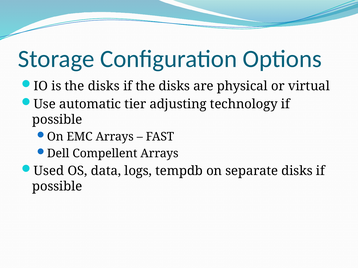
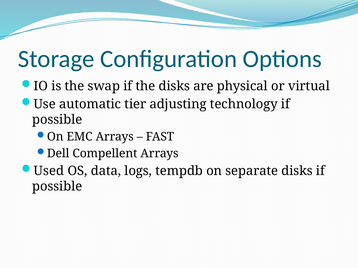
is the disks: disks -> swap
